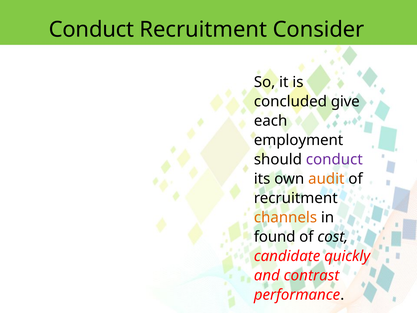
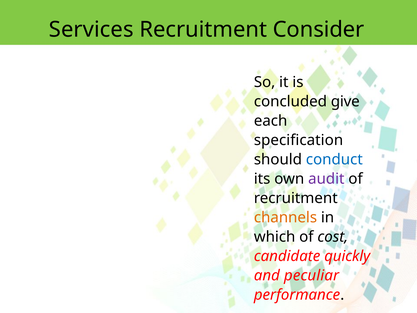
Conduct at (91, 30): Conduct -> Services
employment: employment -> specification
conduct at (334, 159) colour: purple -> blue
audit colour: orange -> purple
found: found -> which
contrast: contrast -> peculiar
